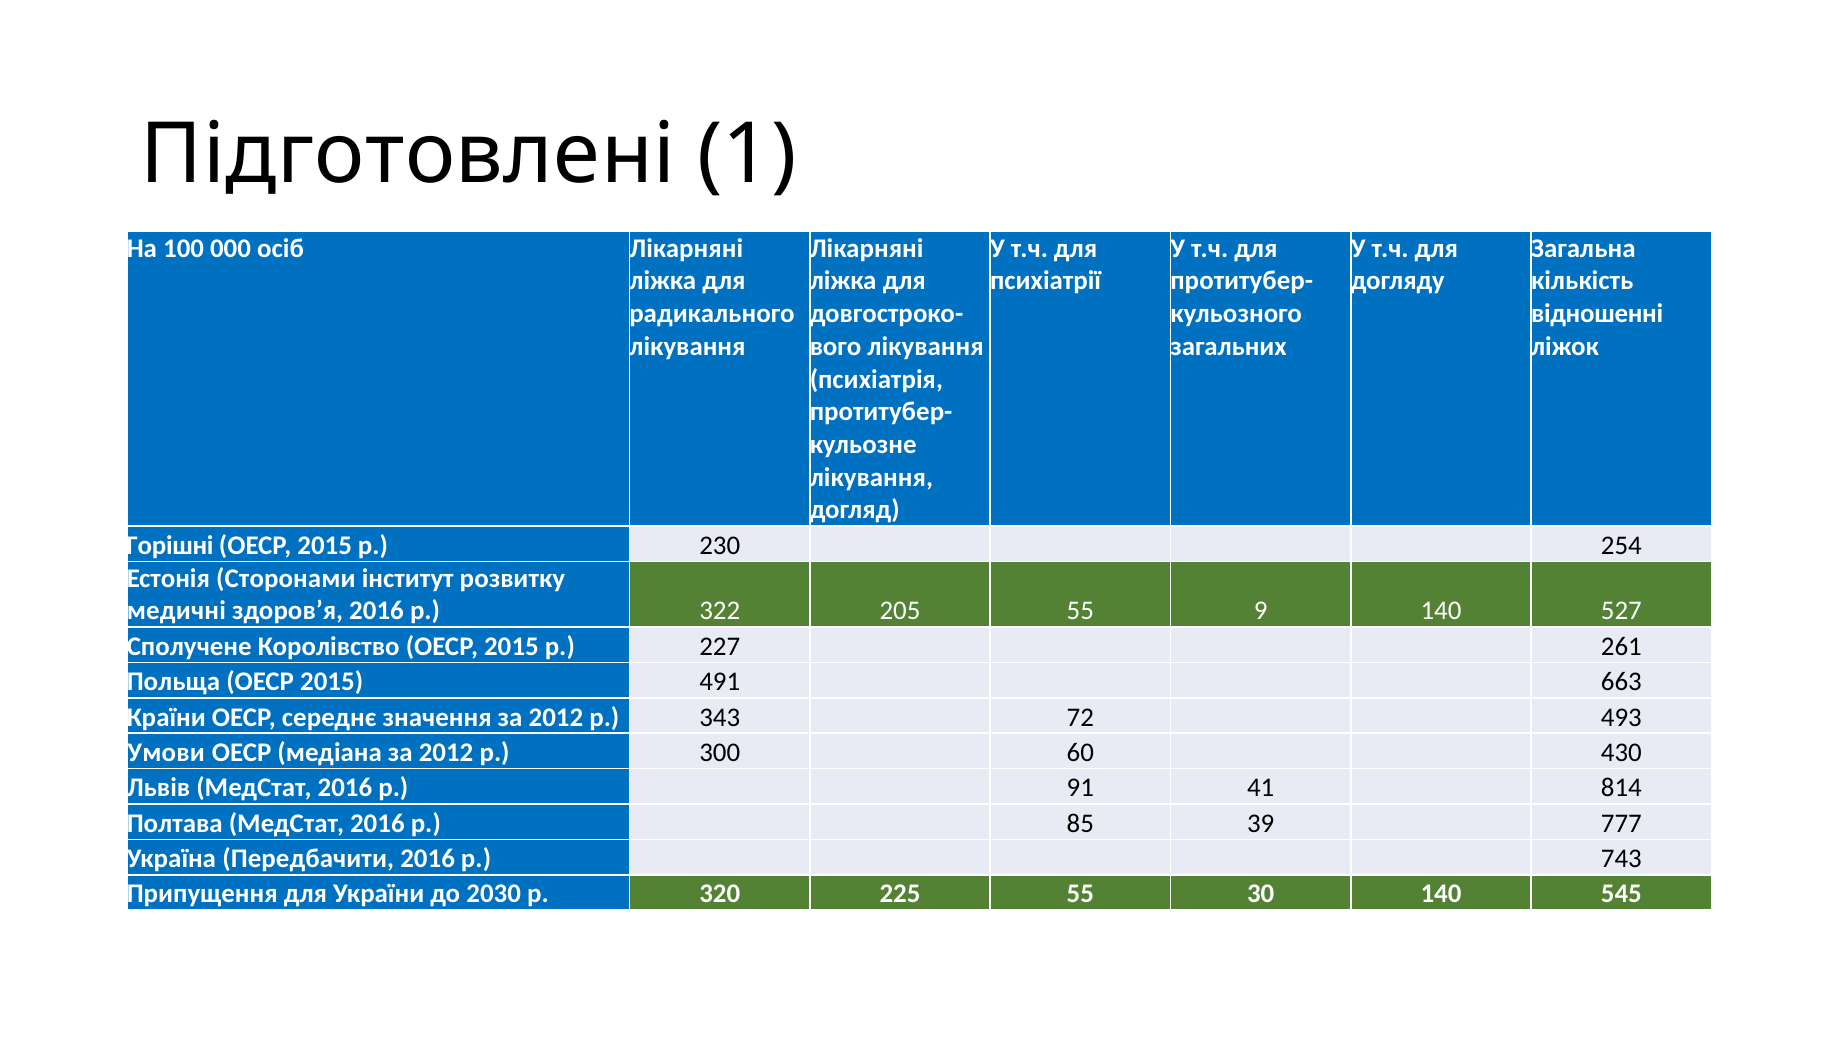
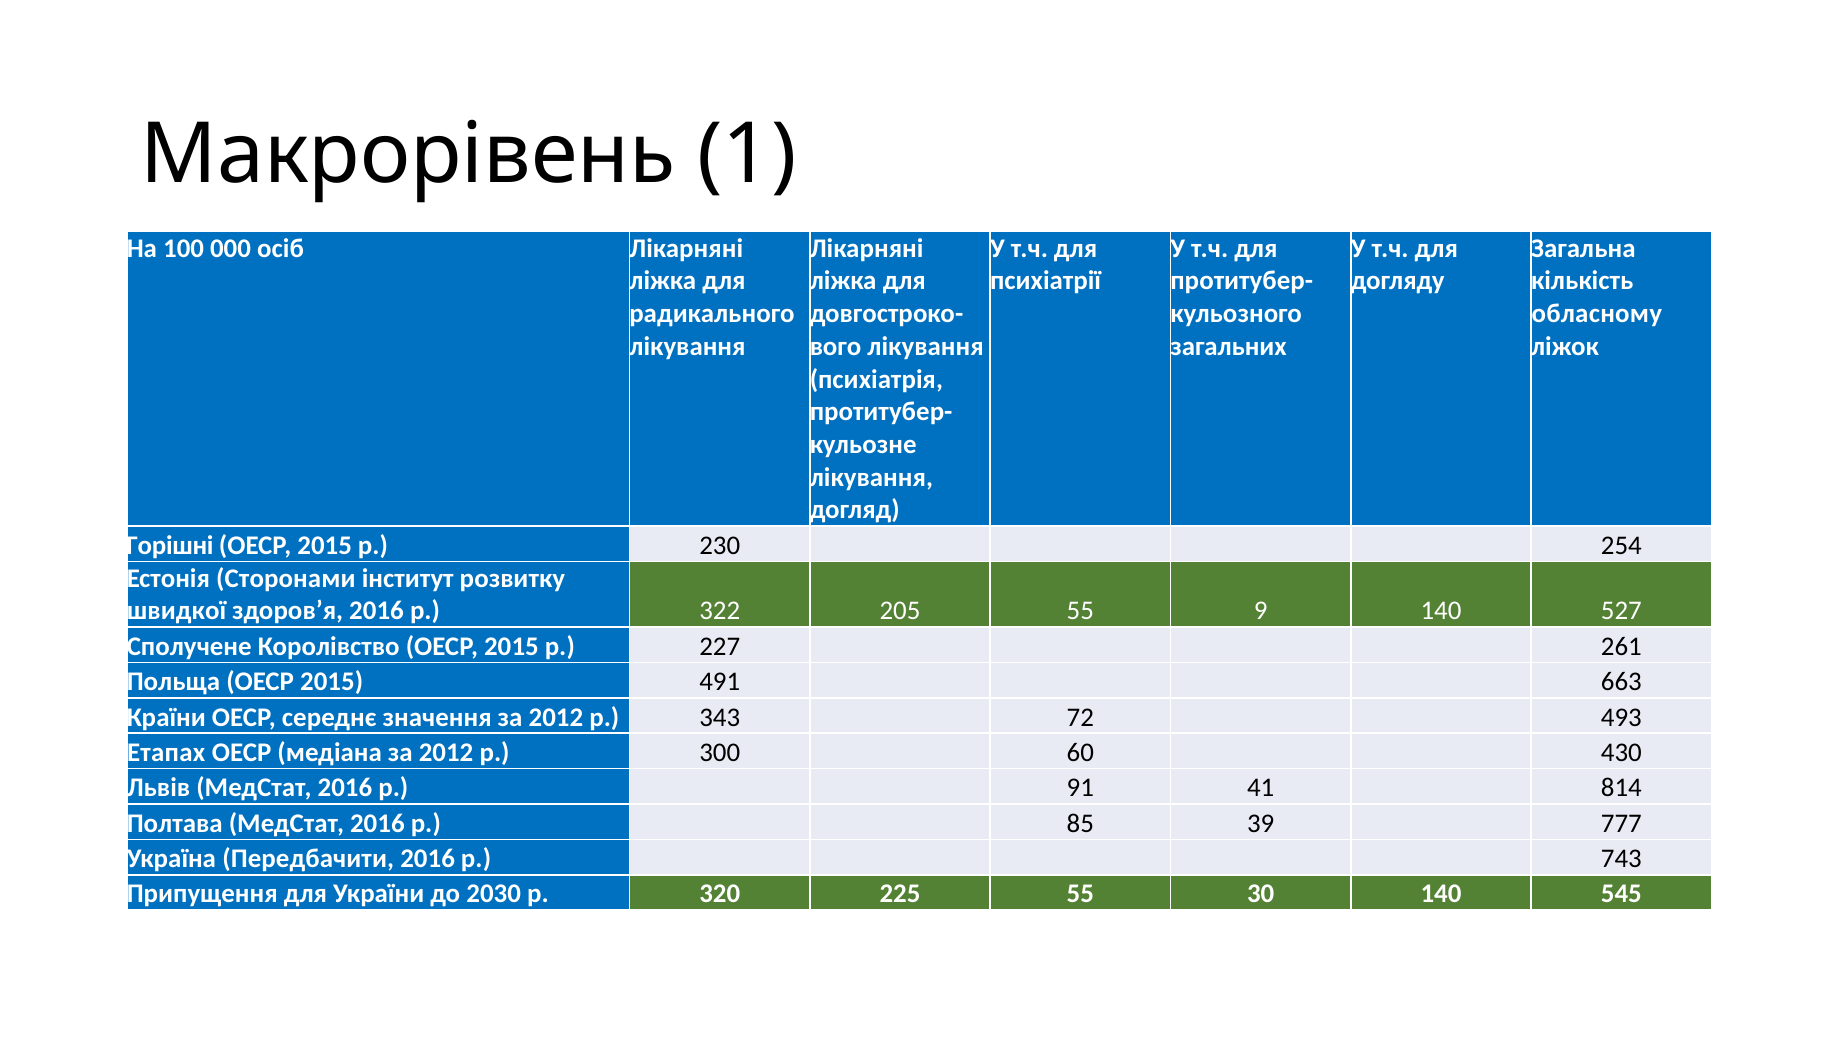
Підготовлені: Підготовлені -> Макрорівень
відношенні: відношенні -> обласному
медичні: медичні -> швидкої
Умови: Умови -> Етапах
